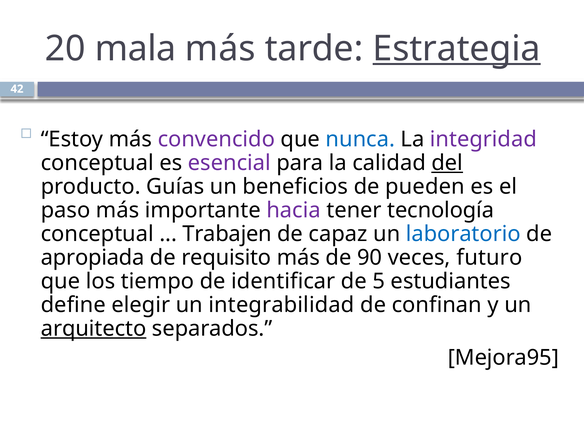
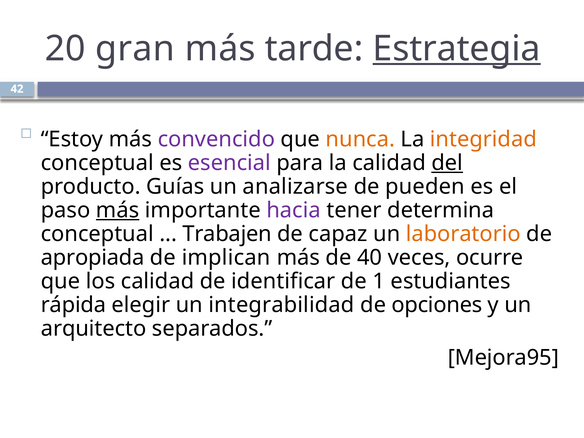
mala: mala -> gran
nunca colour: blue -> orange
integridad colour: purple -> orange
beneficios: beneficios -> analizarse
más at (118, 210) underline: none -> present
tecnología: tecnología -> determina
laboratorio colour: blue -> orange
requisito: requisito -> implican
90: 90 -> 40
futuro: futuro -> ocurre
los tiempo: tiempo -> calidad
5: 5 -> 1
define: define -> rápida
confinan: confinan -> opciones
arquitecto underline: present -> none
